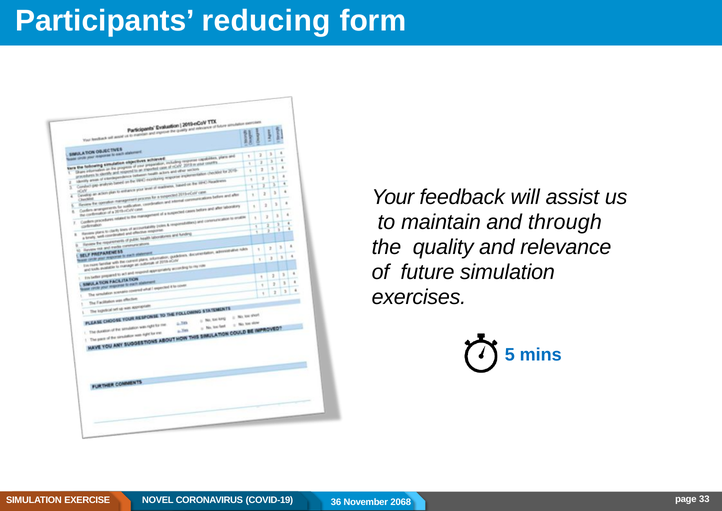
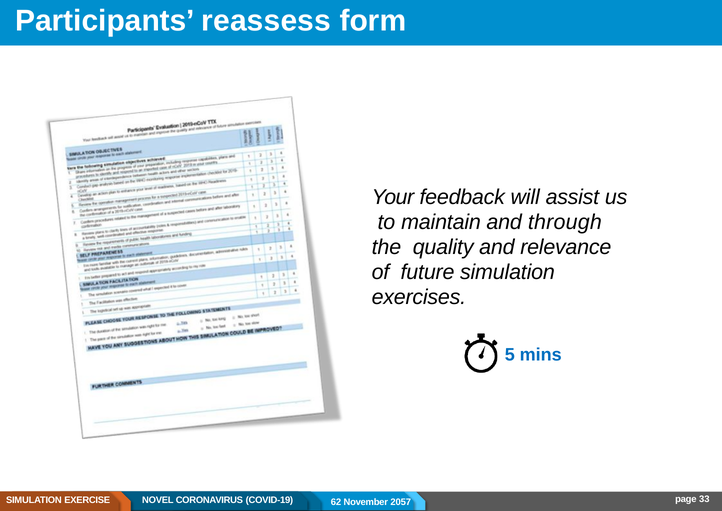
reducing: reducing -> reassess
36: 36 -> 62
2068: 2068 -> 2057
